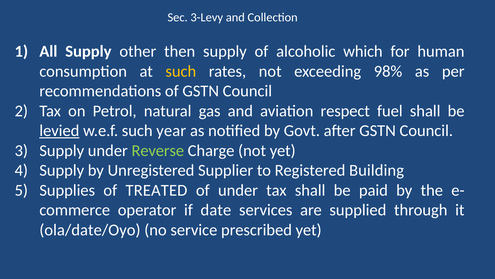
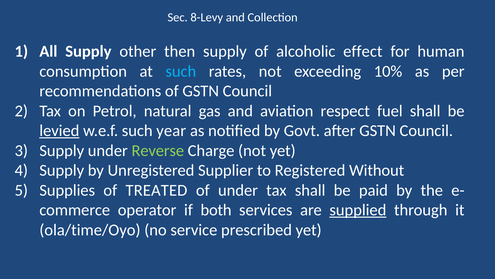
3-Levy: 3-Levy -> 8-Levy
which: which -> effect
such at (181, 71) colour: yellow -> light blue
98%: 98% -> 10%
Building: Building -> Without
date: date -> both
supplied underline: none -> present
ola/date/Oyo: ola/date/Oyo -> ola/time/Oyo
